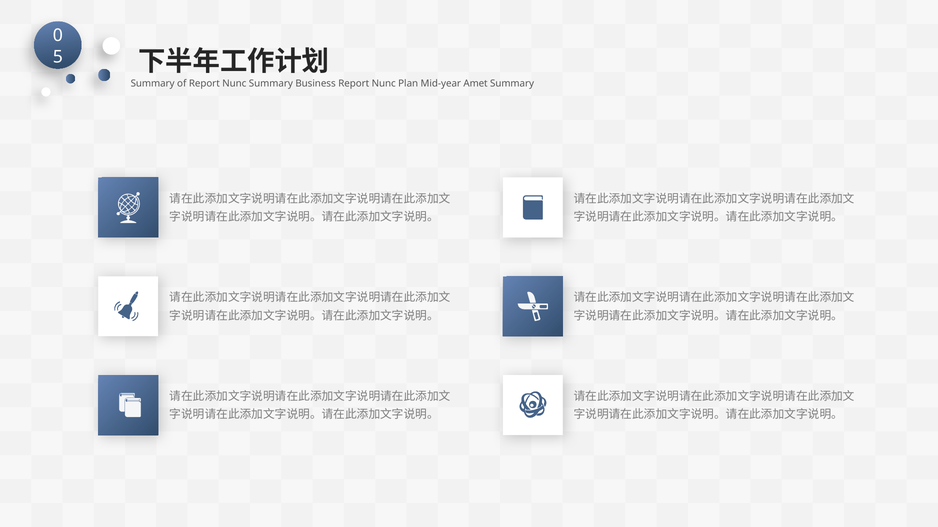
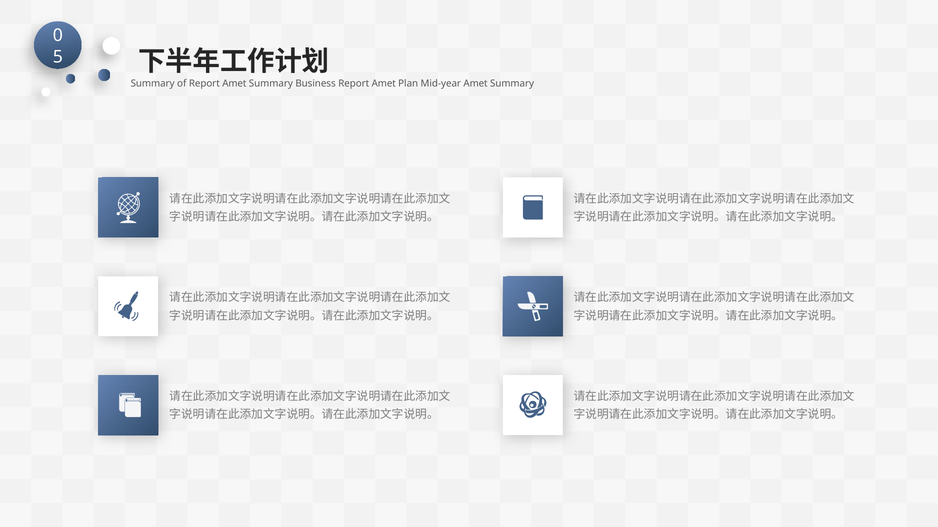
of Report Nunc: Nunc -> Amet
Business Report Nunc: Nunc -> Amet
